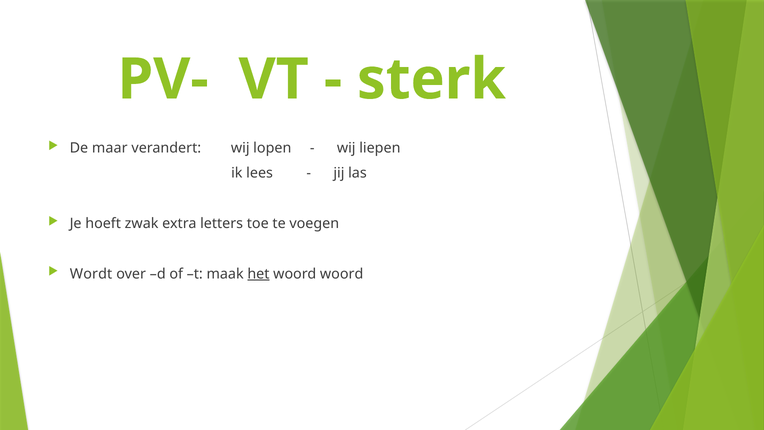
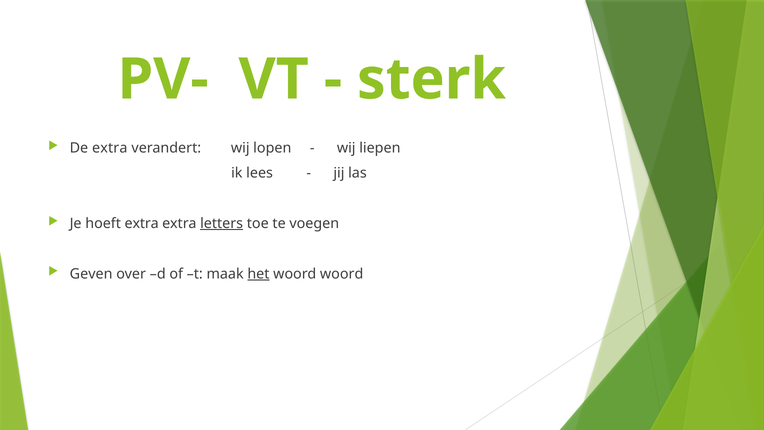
De maar: maar -> extra
hoeft zwak: zwak -> extra
letters underline: none -> present
Wordt: Wordt -> Geven
